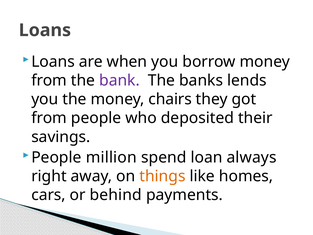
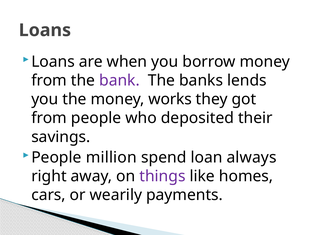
chairs: chairs -> works
things colour: orange -> purple
behind: behind -> wearily
